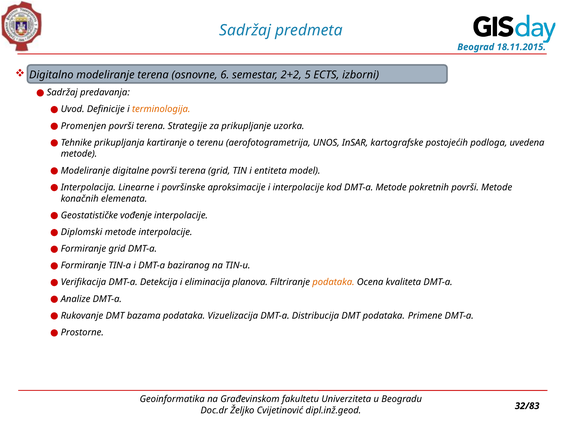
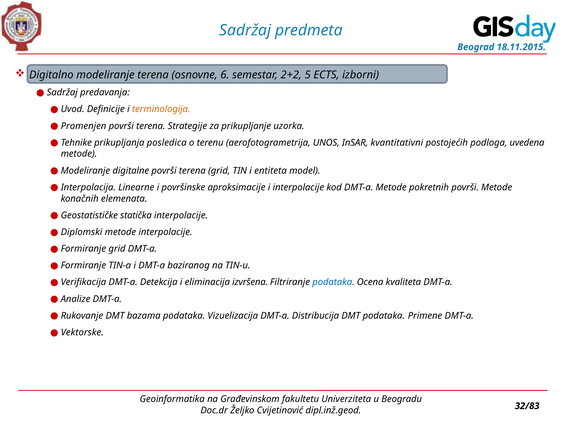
kartiranje: kartiranje -> posledica
kartografske: kartografske -> kvantitativni
vođenje: vođenje -> statička
planova: planova -> izvršena
podataka at (333, 282) colour: orange -> blue
Prostorne: Prostorne -> Vektorske
